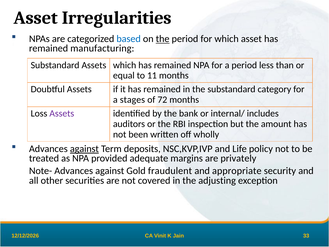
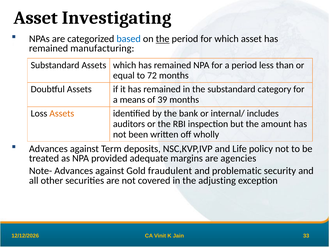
Irregularities: Irregularities -> Investigating
11: 11 -> 72
stages: stages -> means
72: 72 -> 39
Assets at (62, 113) colour: purple -> orange
against at (84, 149) underline: present -> none
privately: privately -> agencies
appropriate: appropriate -> problematic
